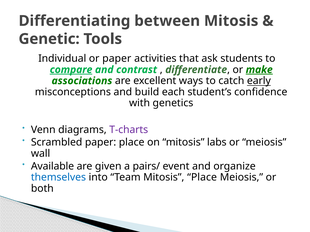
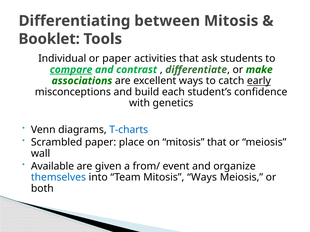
Genetic: Genetic -> Booklet
make underline: present -> none
T-charts colour: purple -> blue
mitosis labs: labs -> that
pairs/: pairs/ -> from/
Mitosis Place: Place -> Ways
